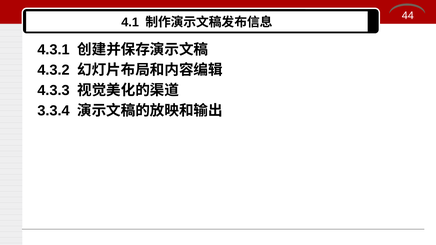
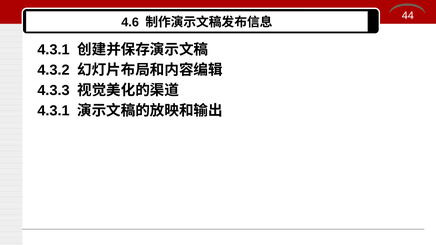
4.1: 4.1 -> 4.6
3.3.4 at (53, 111): 3.3.4 -> 4.3.1
